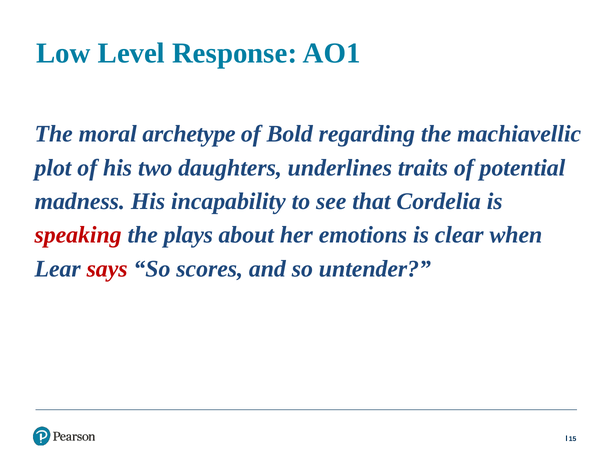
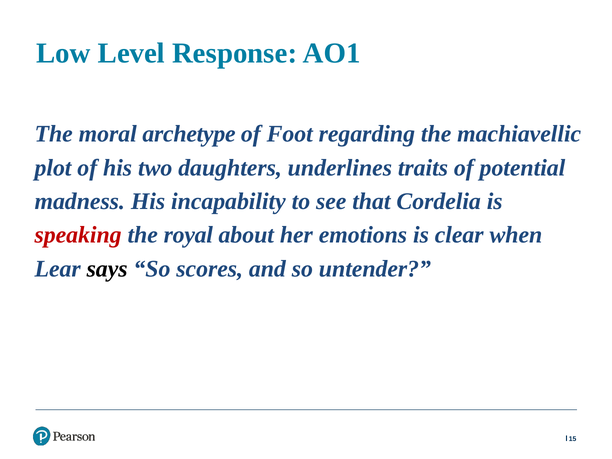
Bold: Bold -> Foot
plays: plays -> royal
says colour: red -> black
